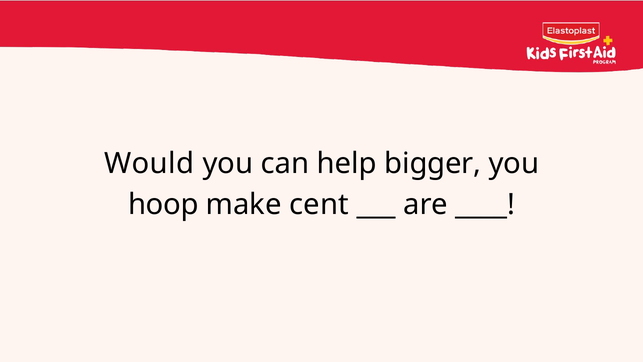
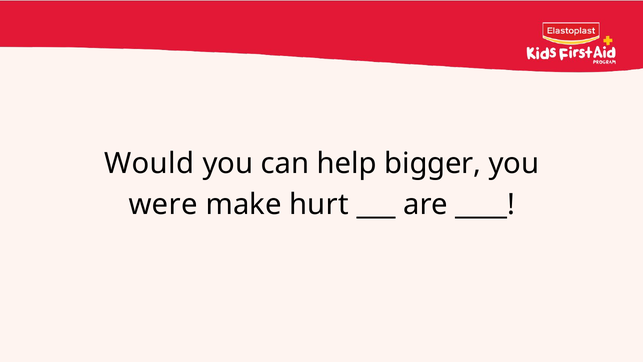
hoop: hoop -> were
cent: cent -> hurt
